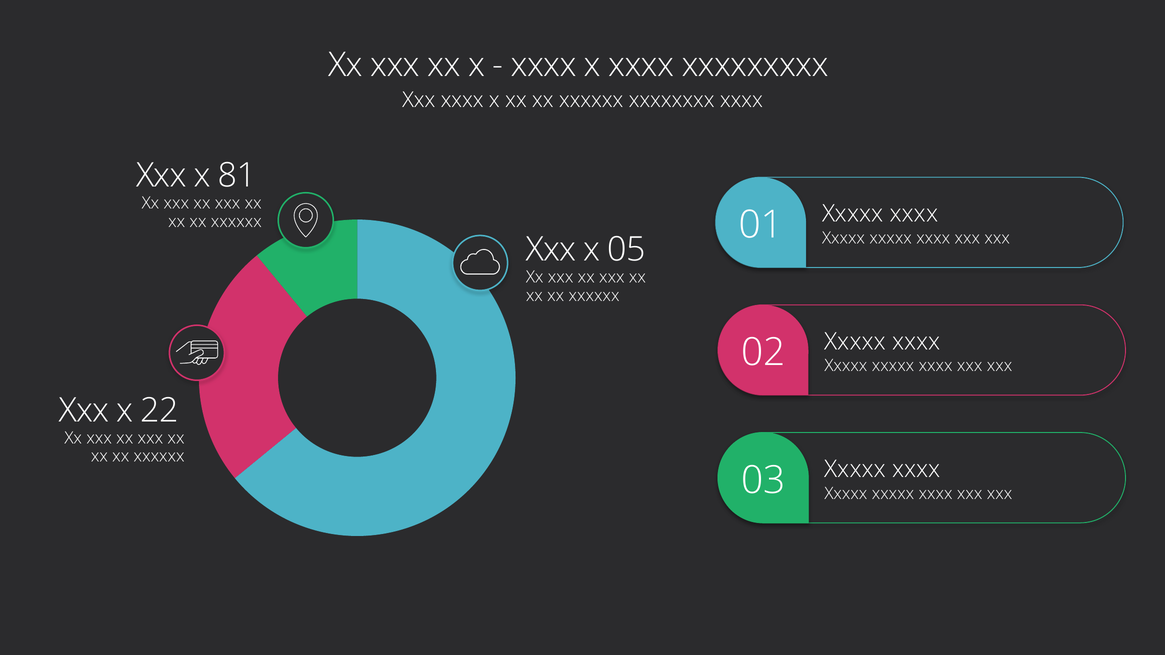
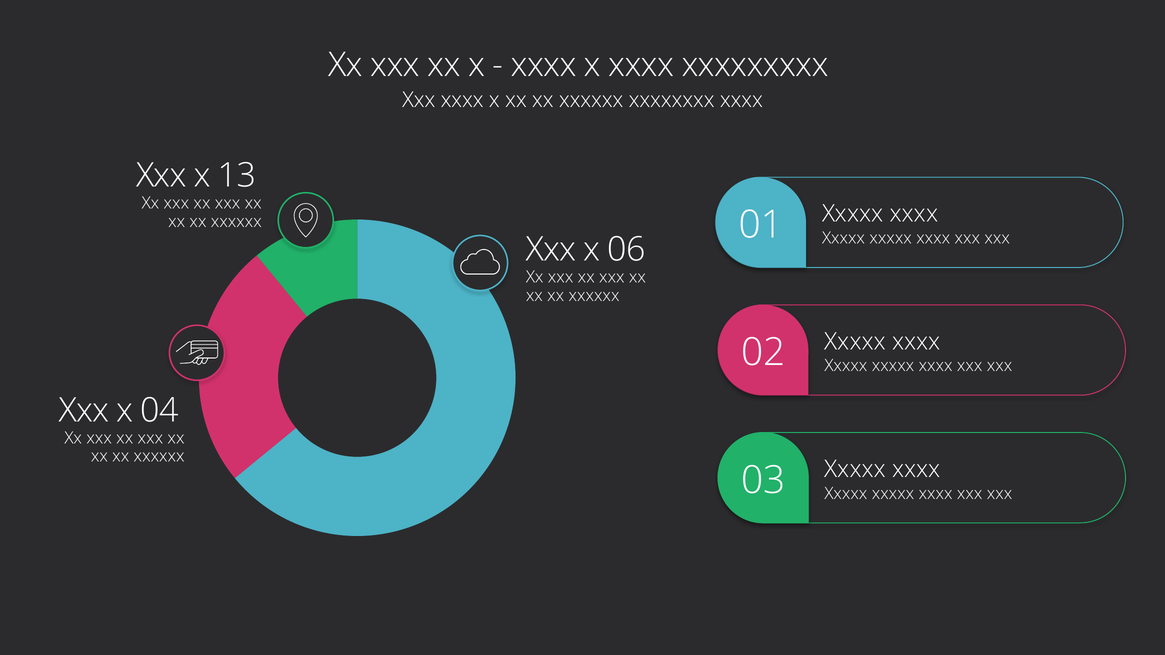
81: 81 -> 13
05: 05 -> 06
22: 22 -> 04
